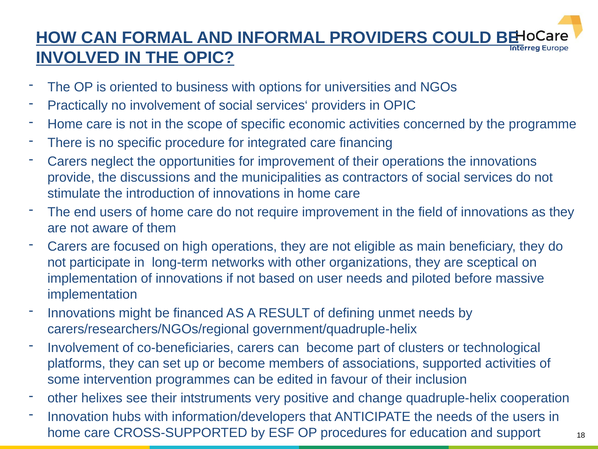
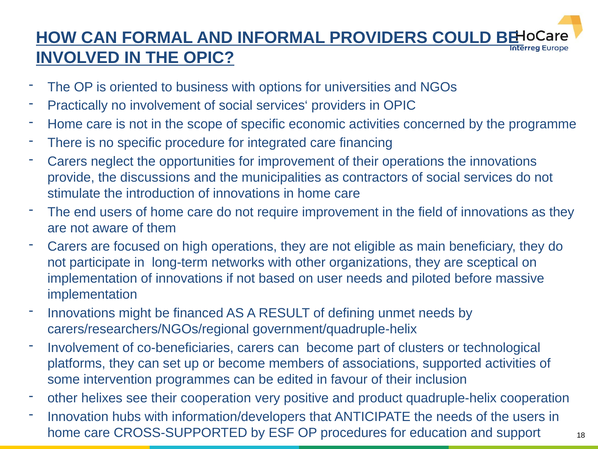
their intstruments: intstruments -> cooperation
change: change -> product
